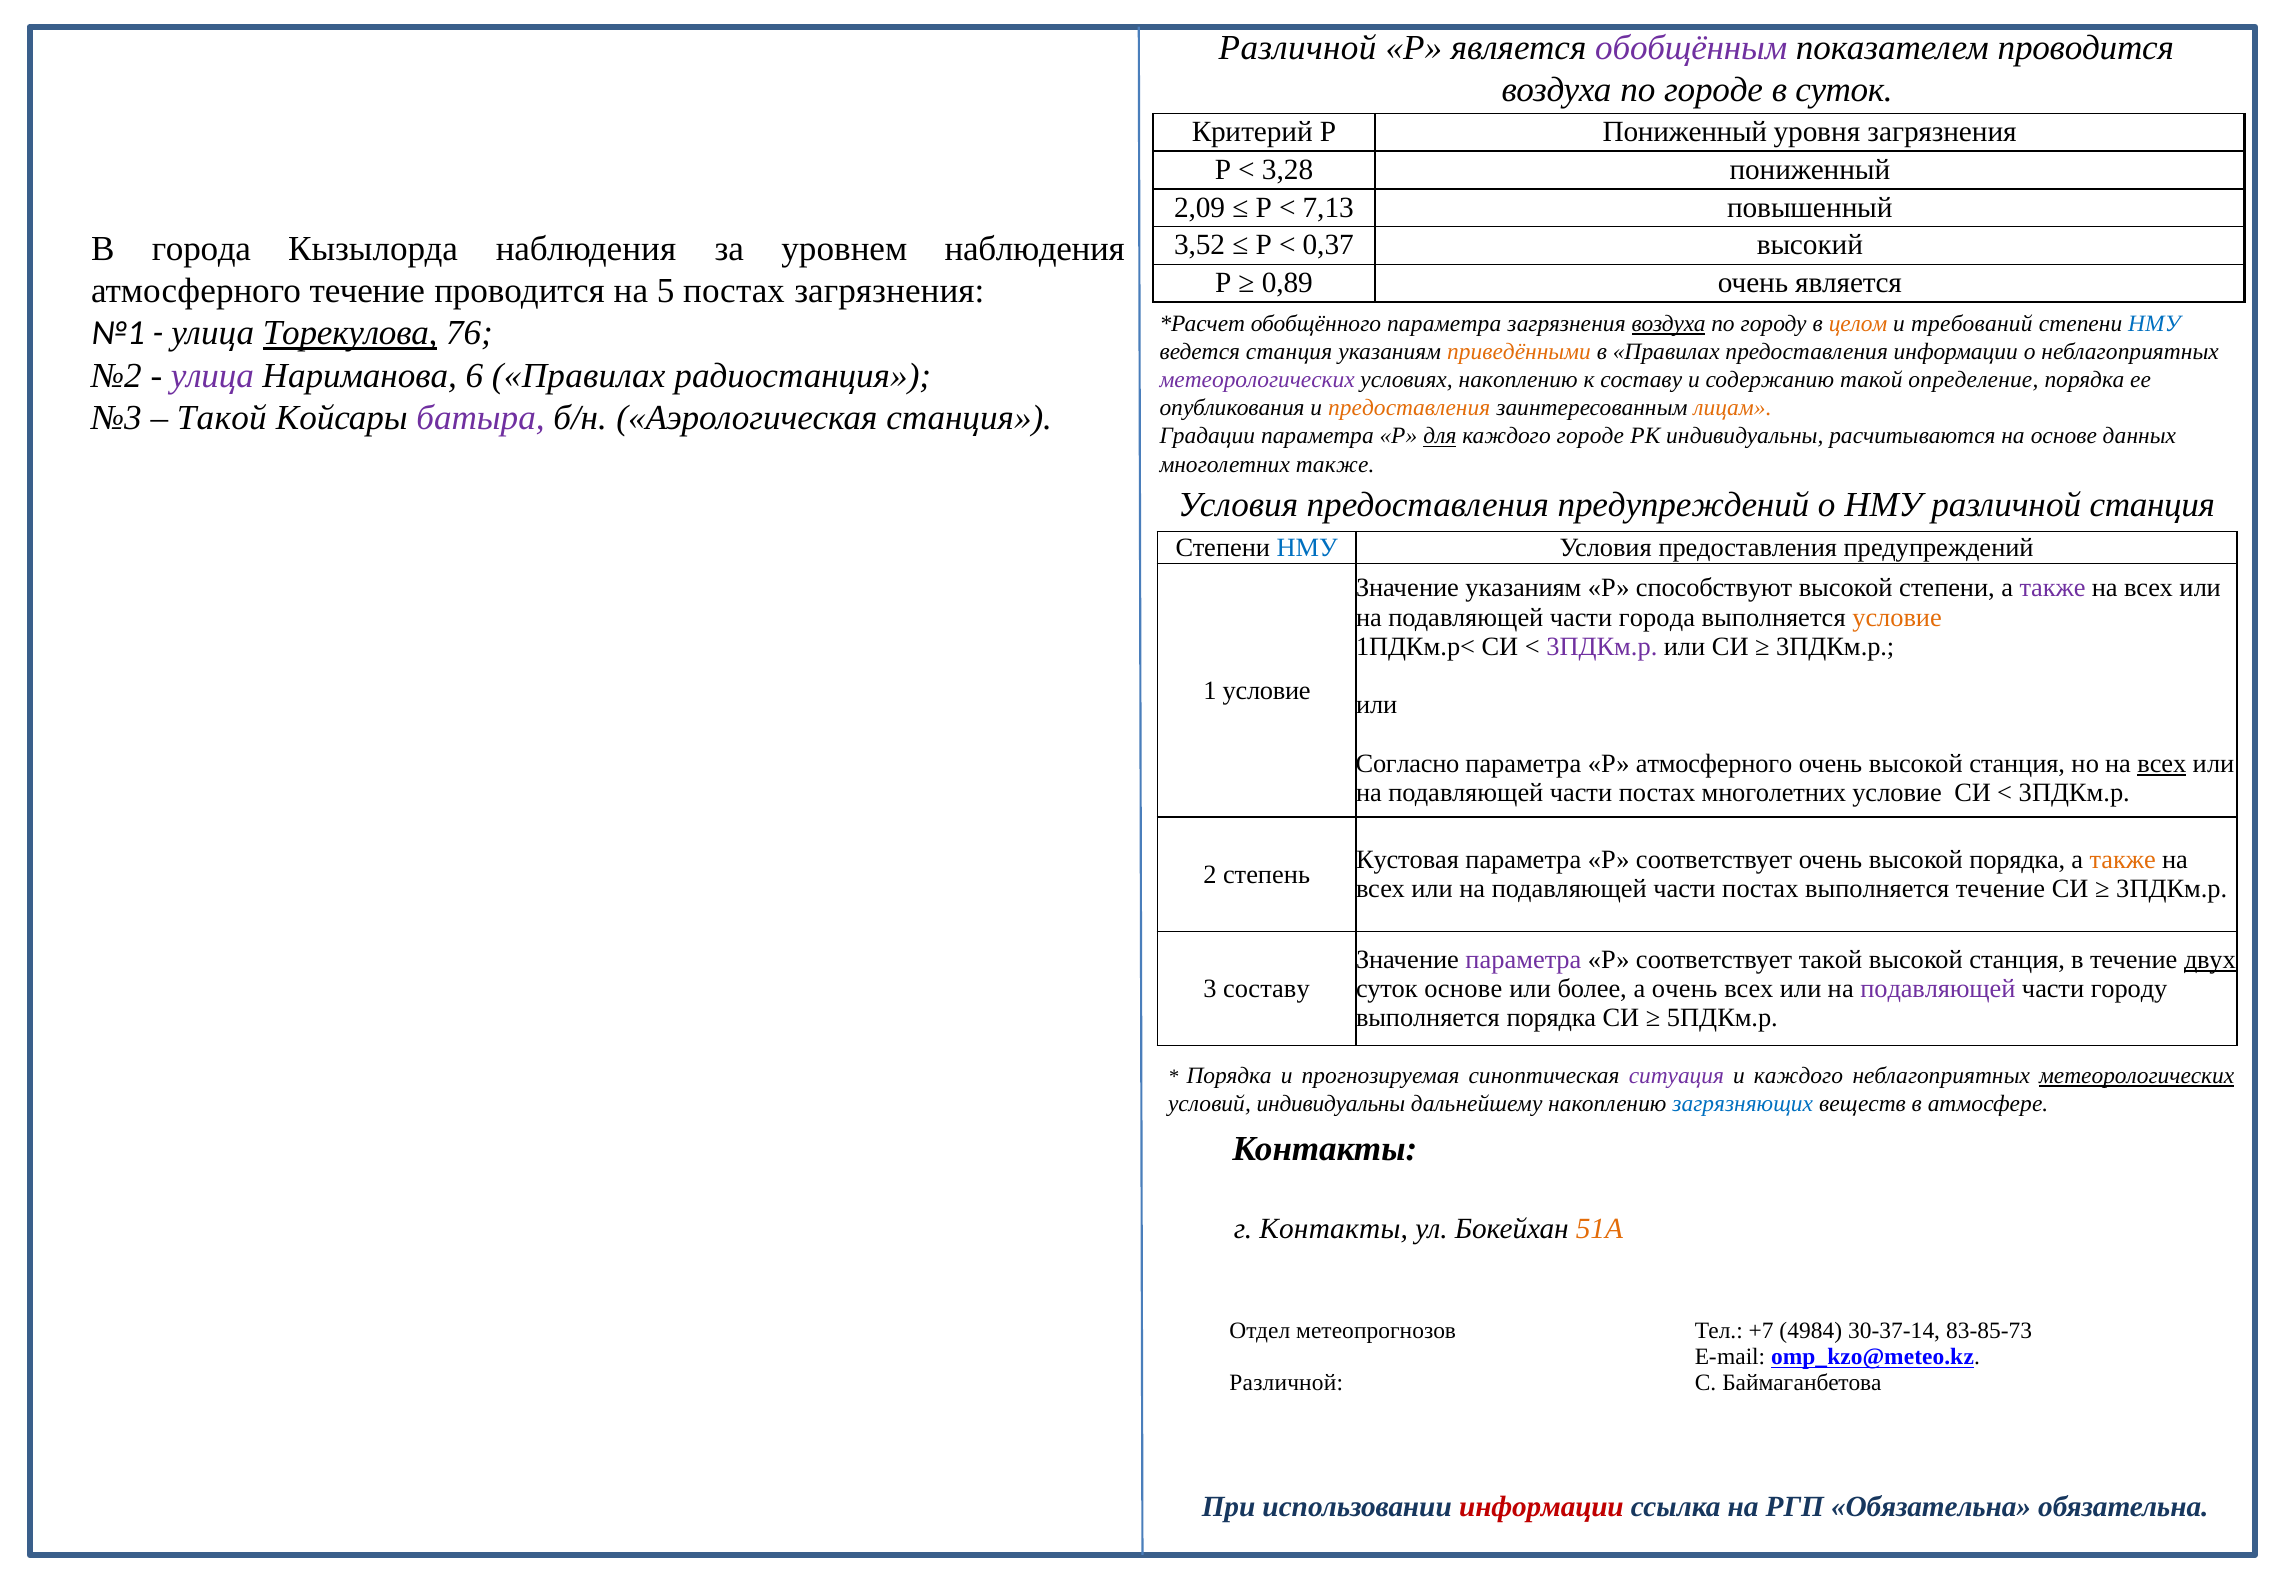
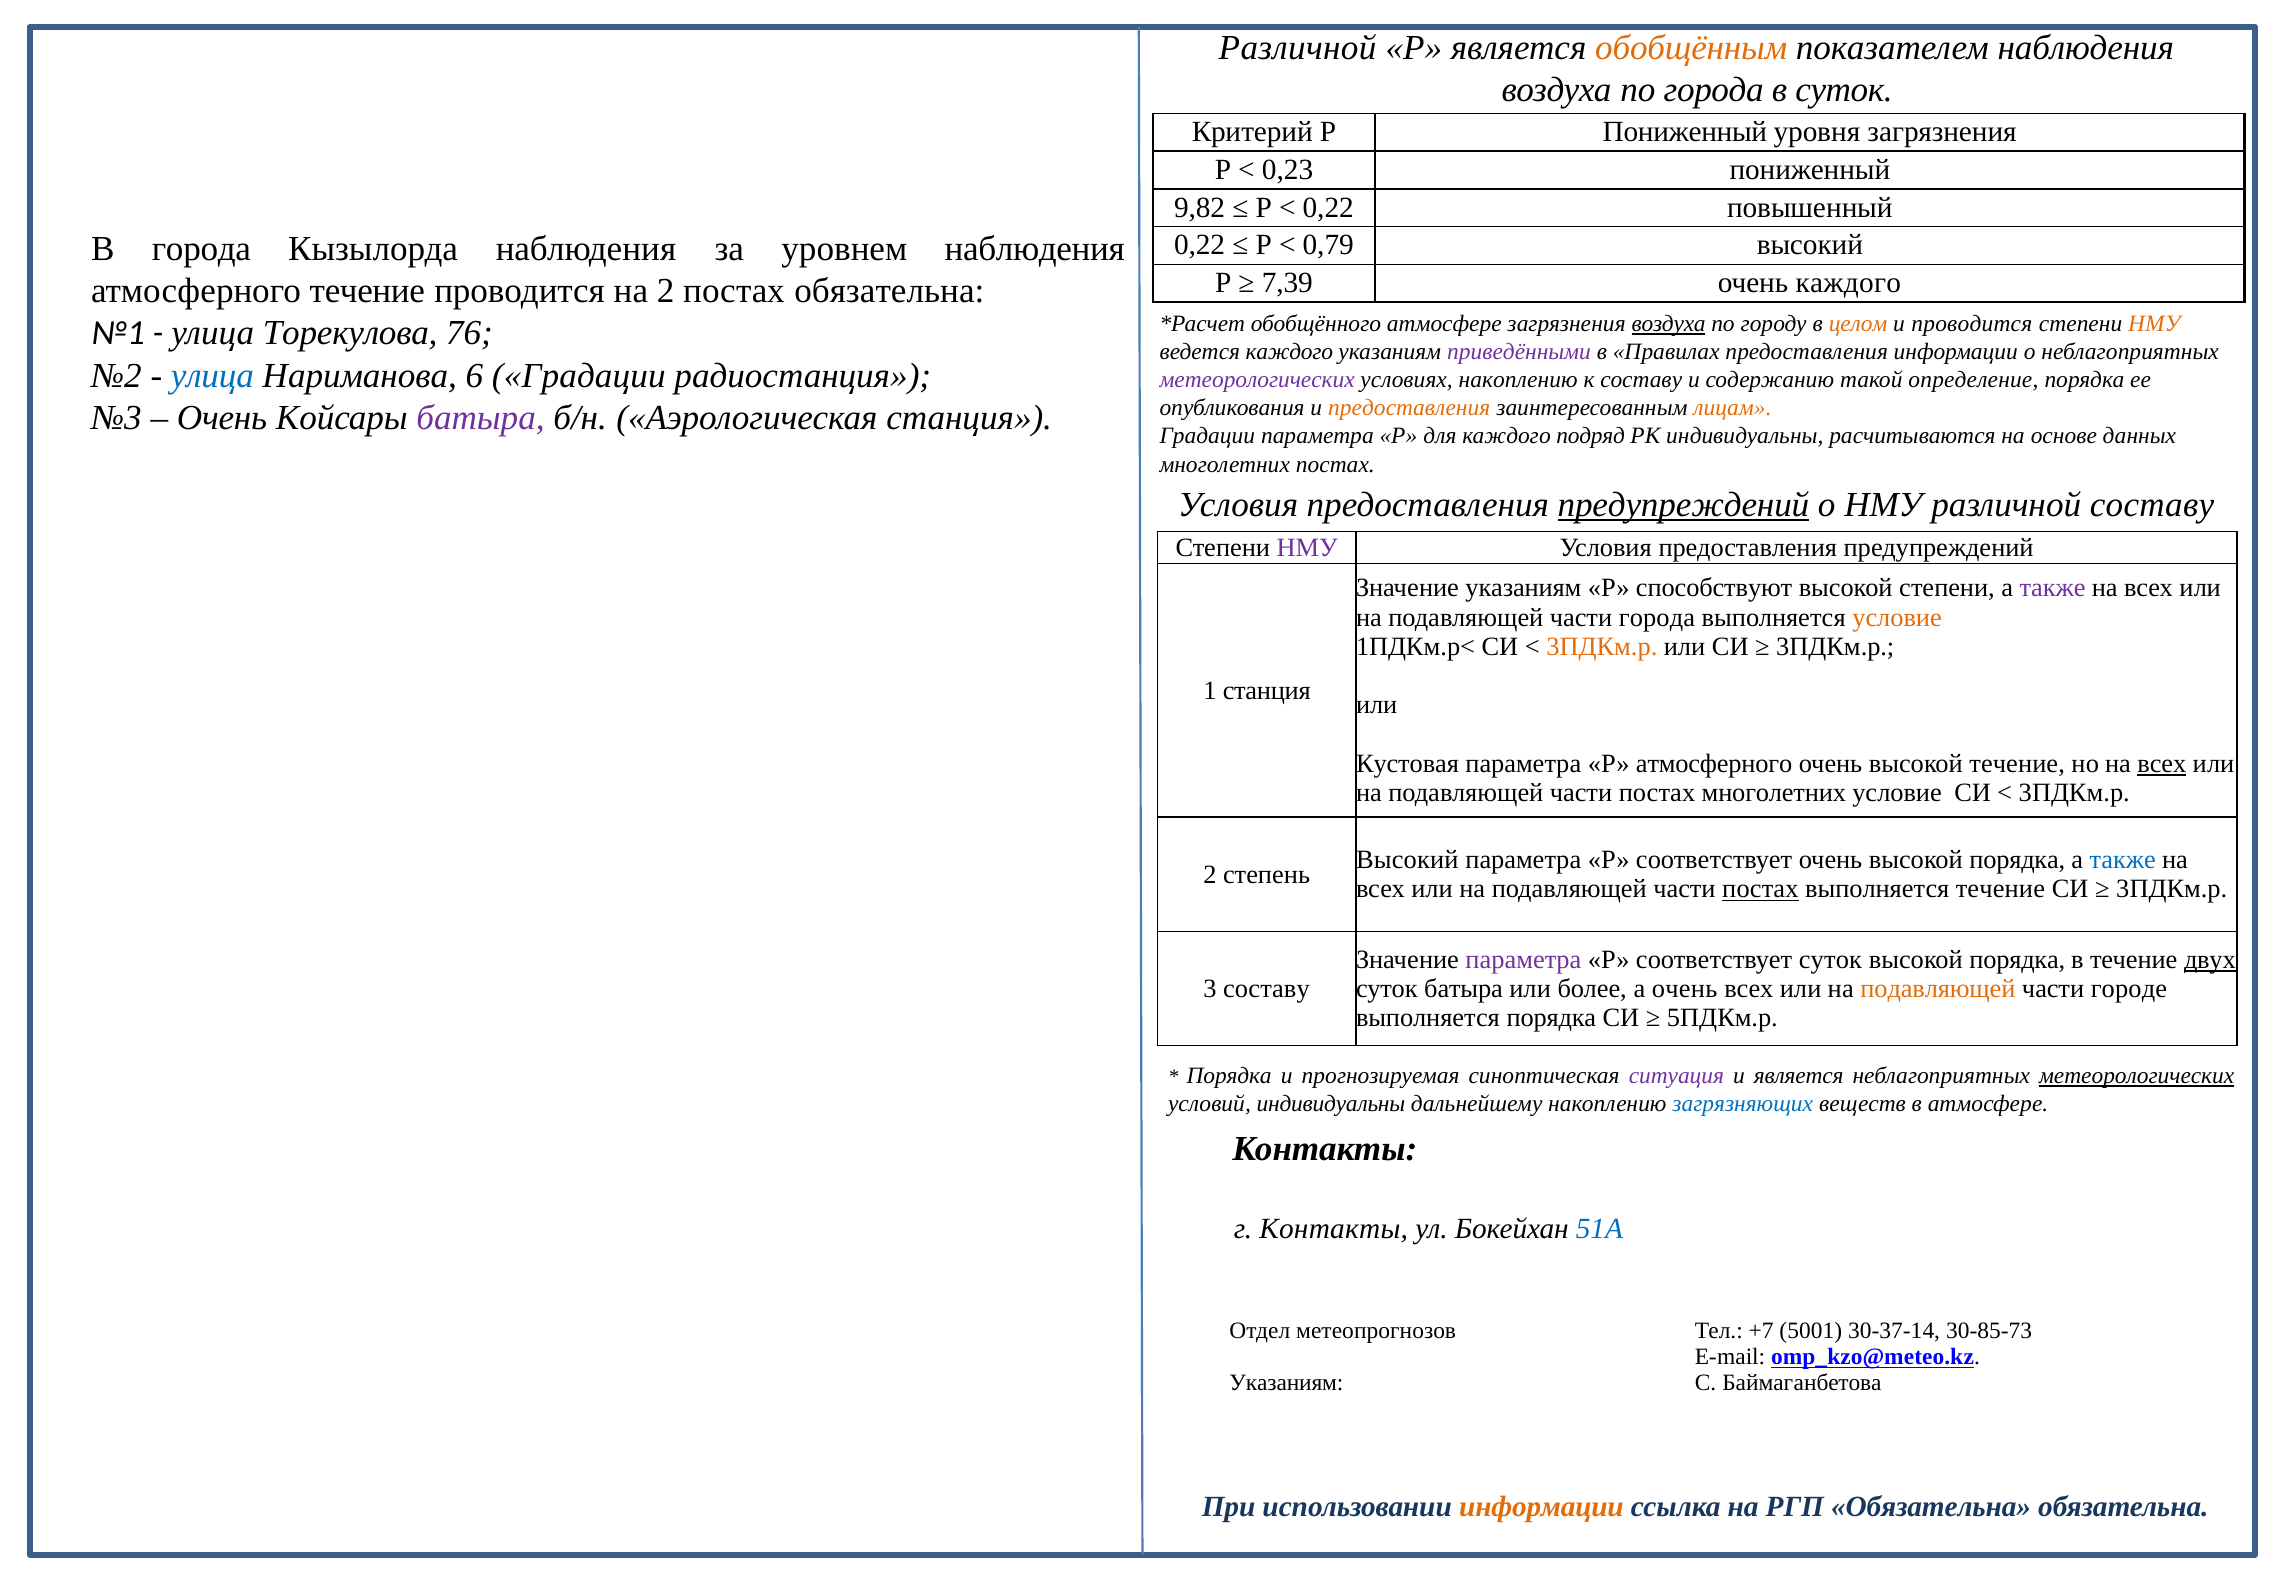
обобщённым colour: purple -> orange
показателем проводится: проводится -> наблюдения
по городе: городе -> города
3,28: 3,28 -> 0,23
2,09: 2,09 -> 9,82
7,13 at (1328, 207): 7,13 -> 0,22
3,52 at (1199, 245): 3,52 -> 0,22
0,37: 0,37 -> 0,79
0,89: 0,89 -> 7,39
очень является: является -> каждого
на 5: 5 -> 2
постах загрязнения: загрязнения -> обязательна
обобщённого параметра: параметра -> атмосфере
и требований: требований -> проводится
НМУ at (2154, 324) colour: blue -> orange
Торекулова underline: present -> none
ведется станция: станция -> каждого
приведёнными colour: orange -> purple
улица at (212, 376) colour: purple -> blue
6 Правилах: Правилах -> Градации
Такой at (222, 418): Такой -> Очень
для underline: present -> none
каждого городе: городе -> подряд
многолетних также: также -> постах
предупреждений at (1683, 505) underline: none -> present
различной станция: станция -> составу
НМУ at (1307, 548) colour: blue -> purple
3ПДКм.р at (1602, 647) colour: purple -> orange
1 условие: условие -> станция
Согласно: Согласно -> Кустовая
очень высокой станция: станция -> течение
Кустовая at (1407, 860): Кустовая -> Высокий
также at (2123, 860) colour: orange -> blue
постах at (1760, 889) underline: none -> present
соответствует такой: такой -> суток
станция at (2017, 960): станция -> порядка
суток основе: основе -> батыра
подавляющей at (1938, 989) colour: purple -> orange
части городу: городу -> городе
и каждого: каждого -> является
51А colour: orange -> blue
4984: 4984 -> 5001
83-85-73: 83-85-73 -> 30-85-73
Различной at (1286, 1383): Различной -> Указаниям
информации at (1542, 1506) colour: red -> orange
